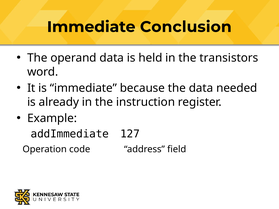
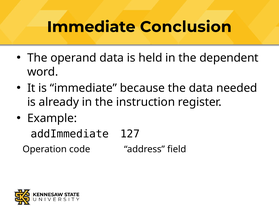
transistors: transistors -> dependent
